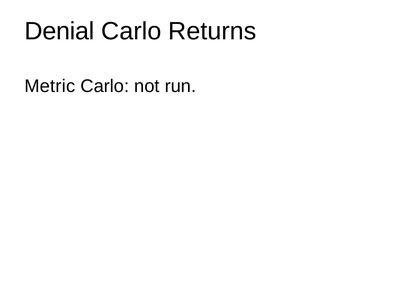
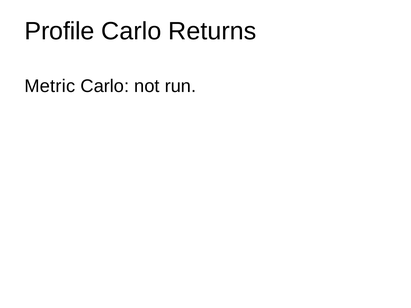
Denial: Denial -> Profile
